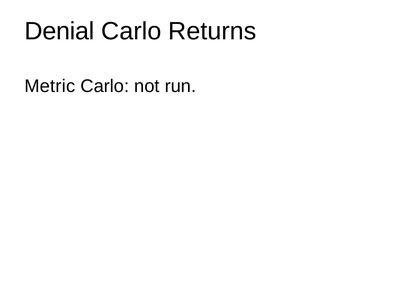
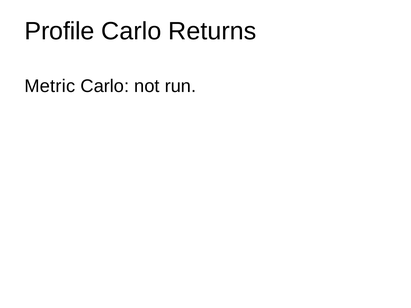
Denial: Denial -> Profile
